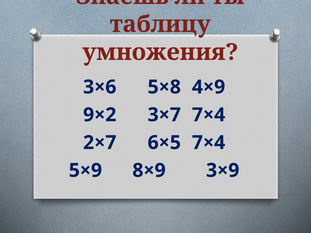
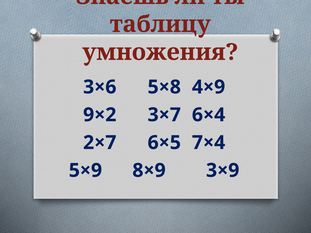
3×7 7×4: 7×4 -> 6×4
